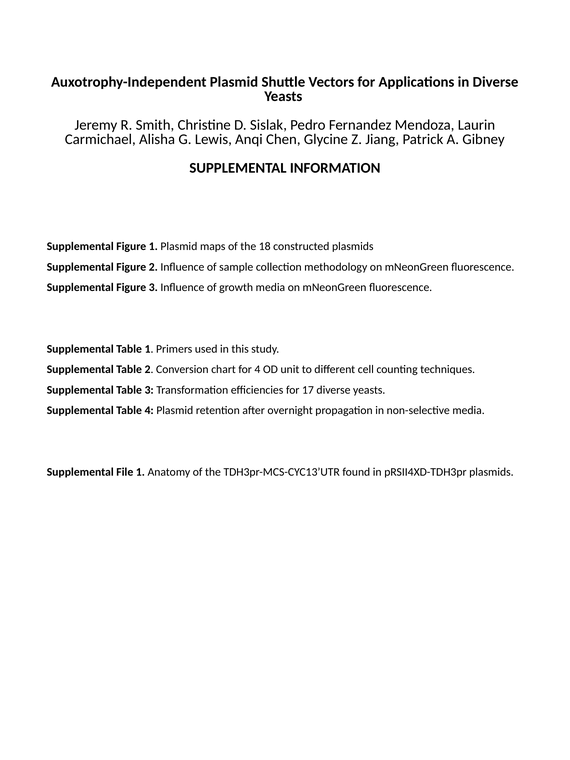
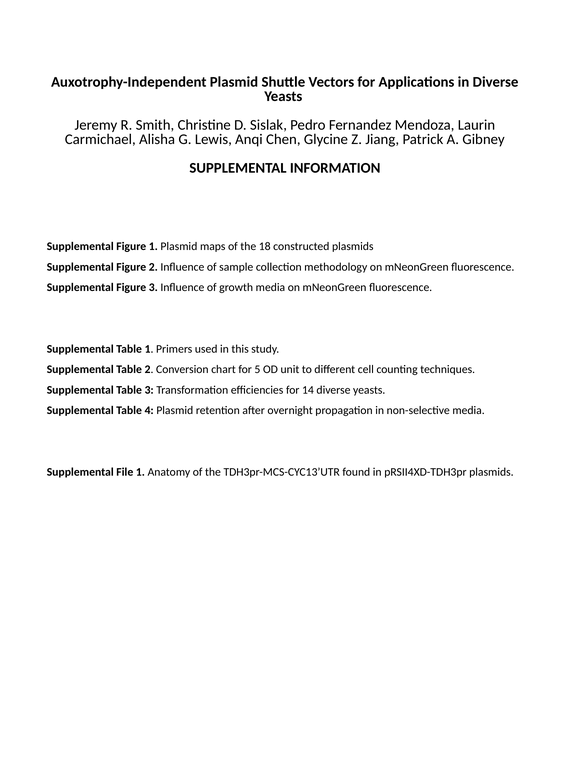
for 4: 4 -> 5
17: 17 -> 14
